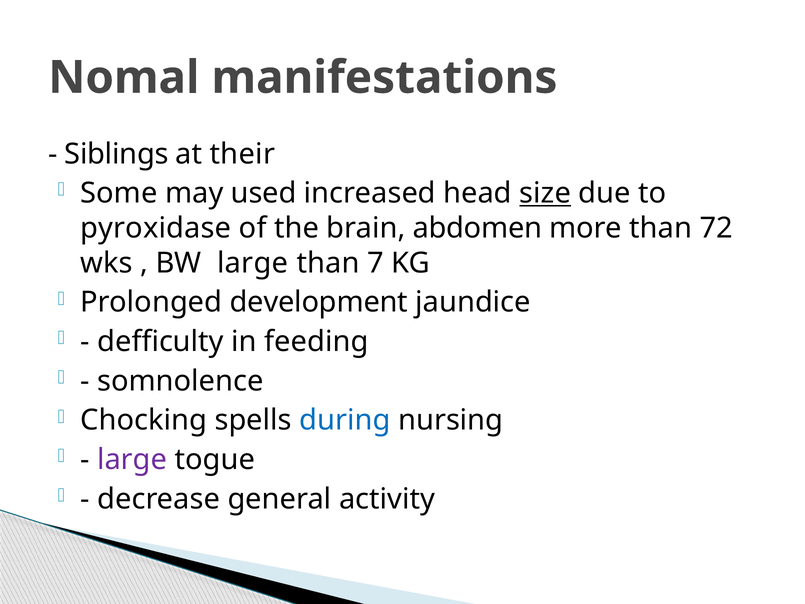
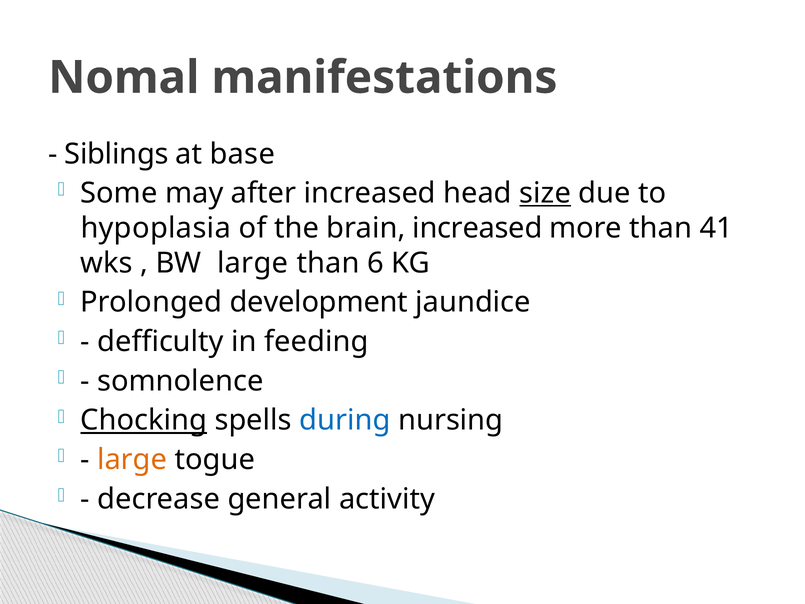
their: their -> base
used: used -> after
pyroxidase: pyroxidase -> hypoplasia
brain abdomen: abdomen -> increased
72: 72 -> 41
7: 7 -> 6
Chocking underline: none -> present
large at (132, 460) colour: purple -> orange
